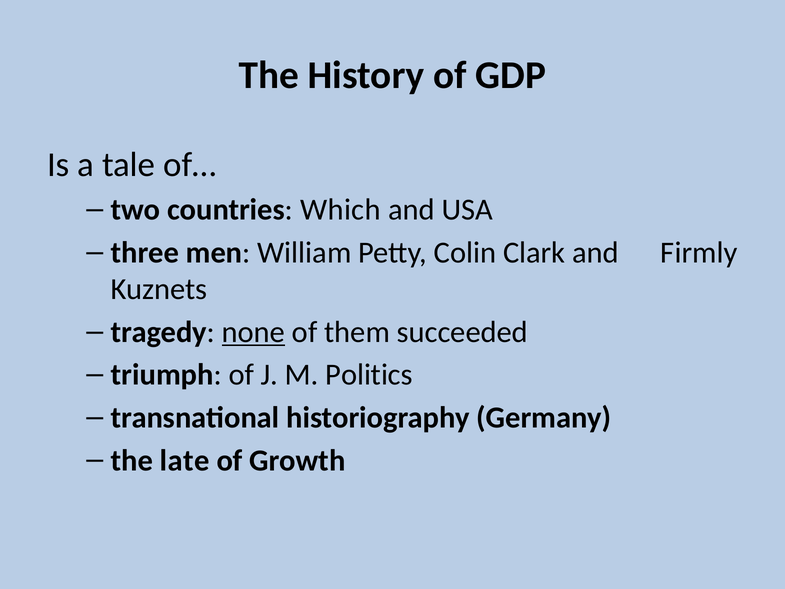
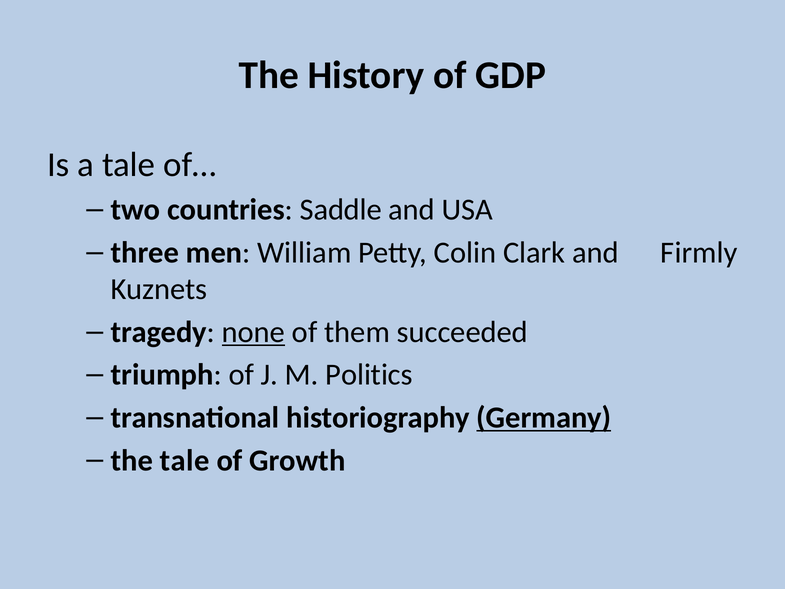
Which: Which -> Saddle
Germany underline: none -> present
the late: late -> tale
